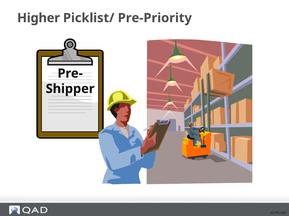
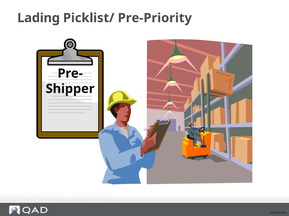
Higher: Higher -> Lading
